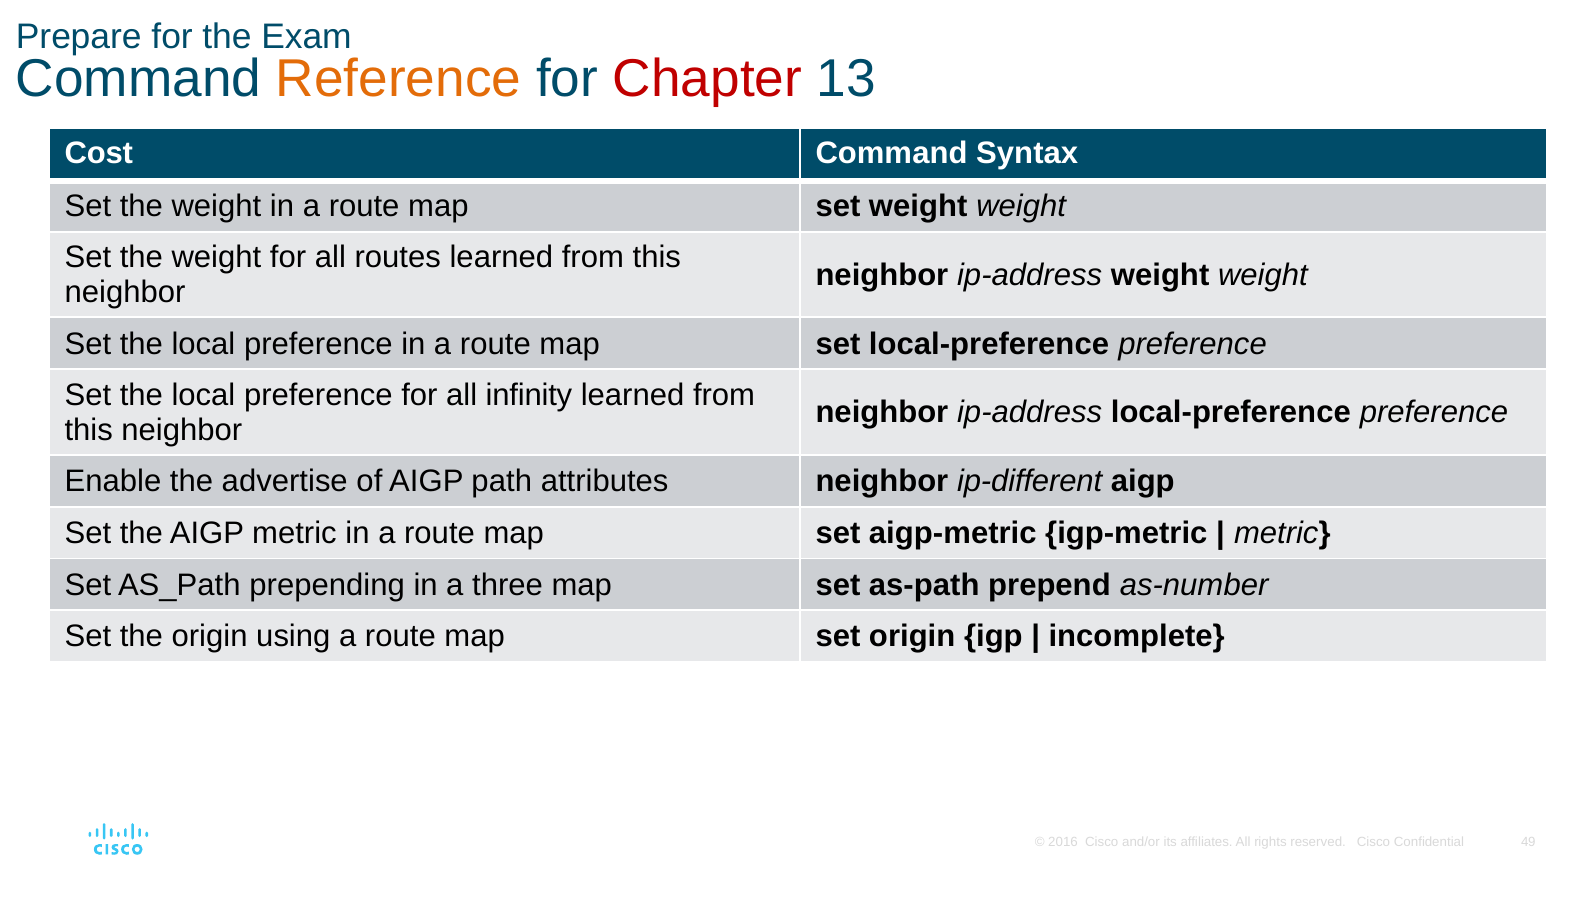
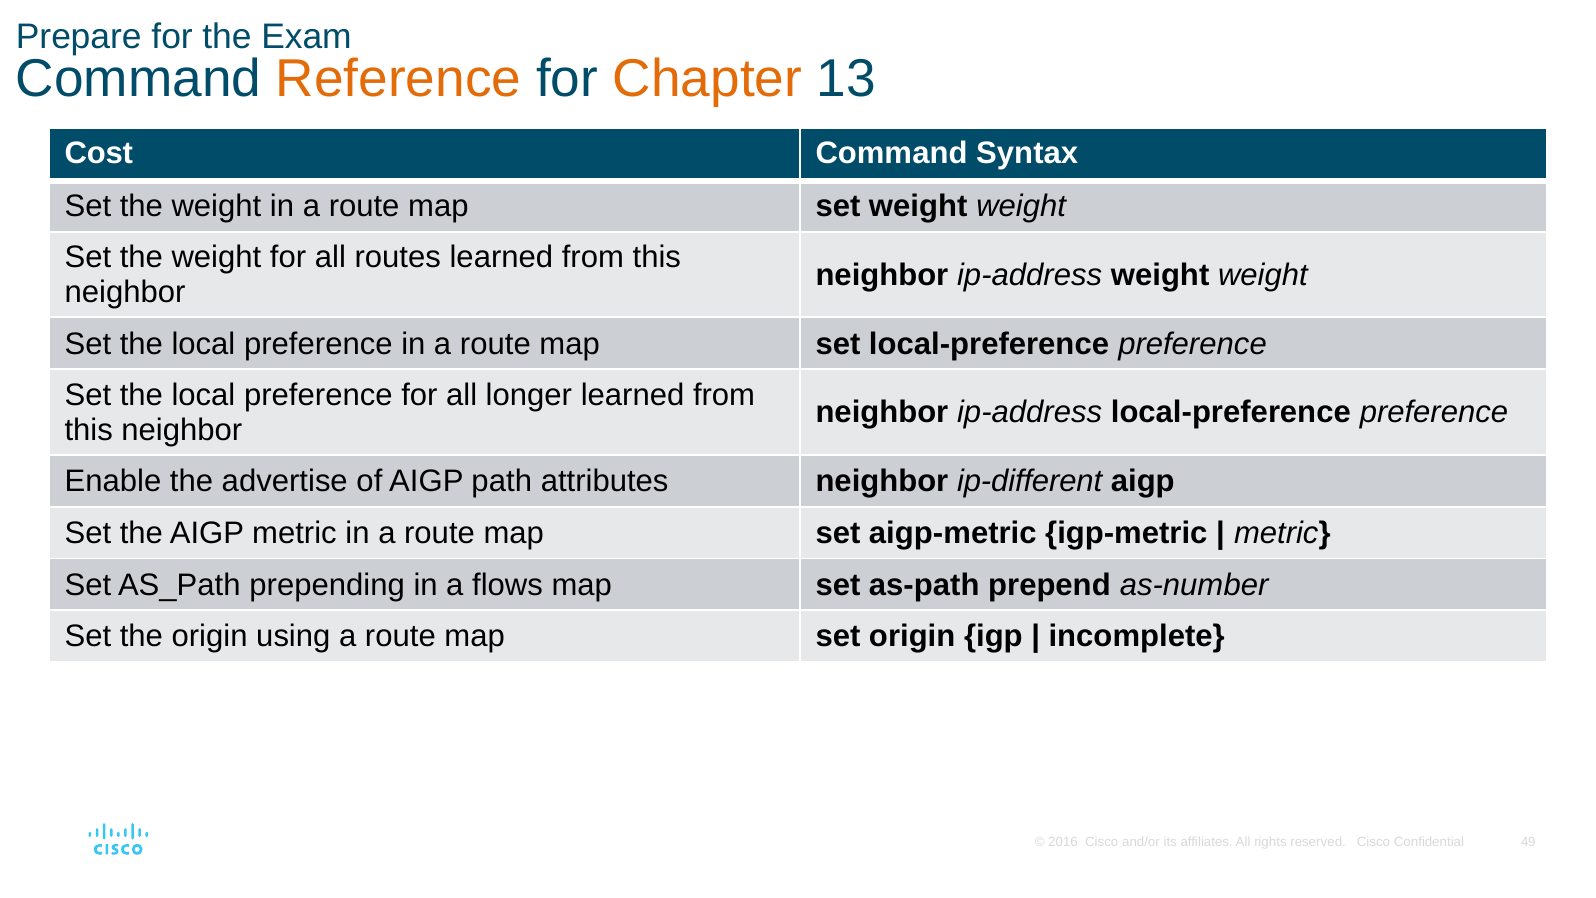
Chapter colour: red -> orange
infinity: infinity -> longer
three: three -> flows
